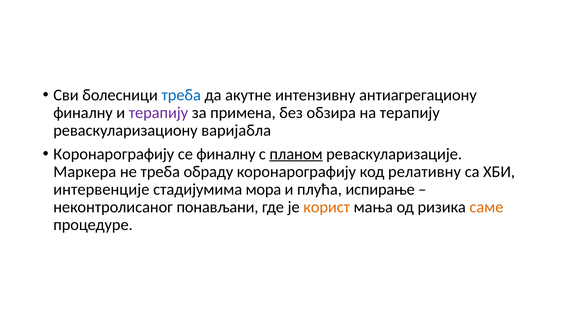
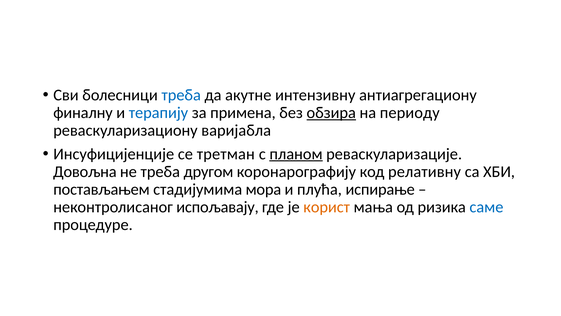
терапију at (158, 113) colour: purple -> blue
обзира underline: none -> present
на терапију: терапију -> периоду
Коронарографију at (114, 154): Коронарографију -> Инсуфицијенције
се финалну: финалну -> третман
Маркера: Маркера -> Довољна
обраду: обраду -> другом
интервенције: интервенције -> постављањем
понављани: понављани -> испољавају
саме colour: orange -> blue
